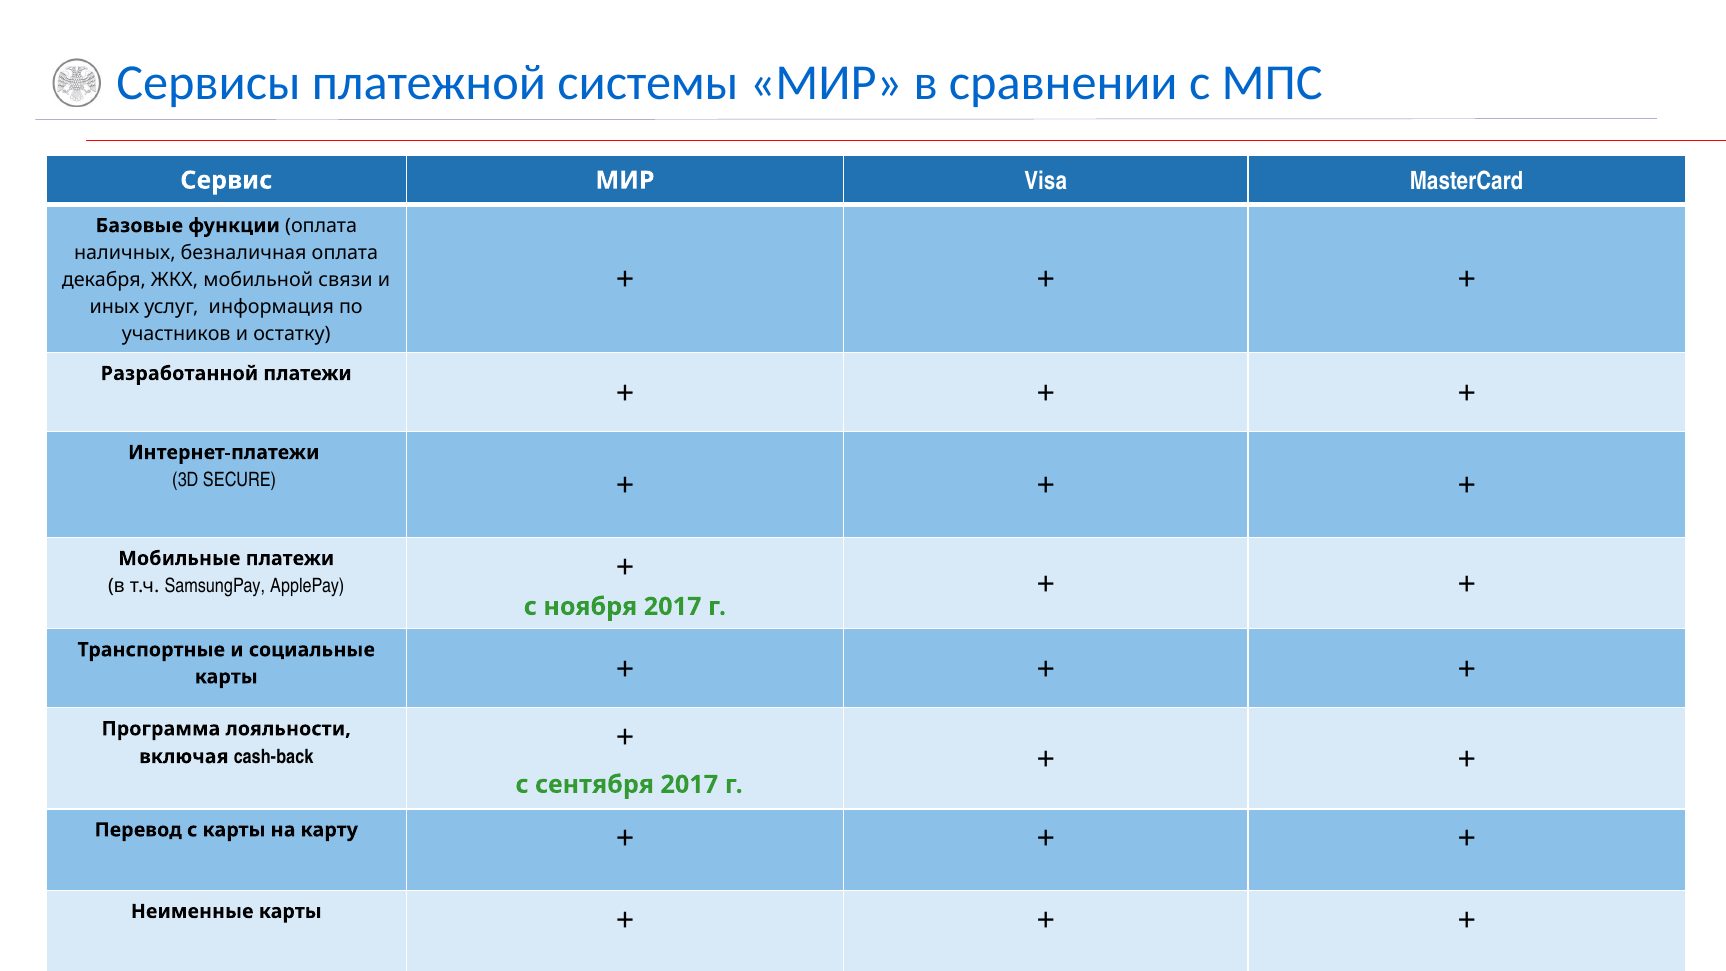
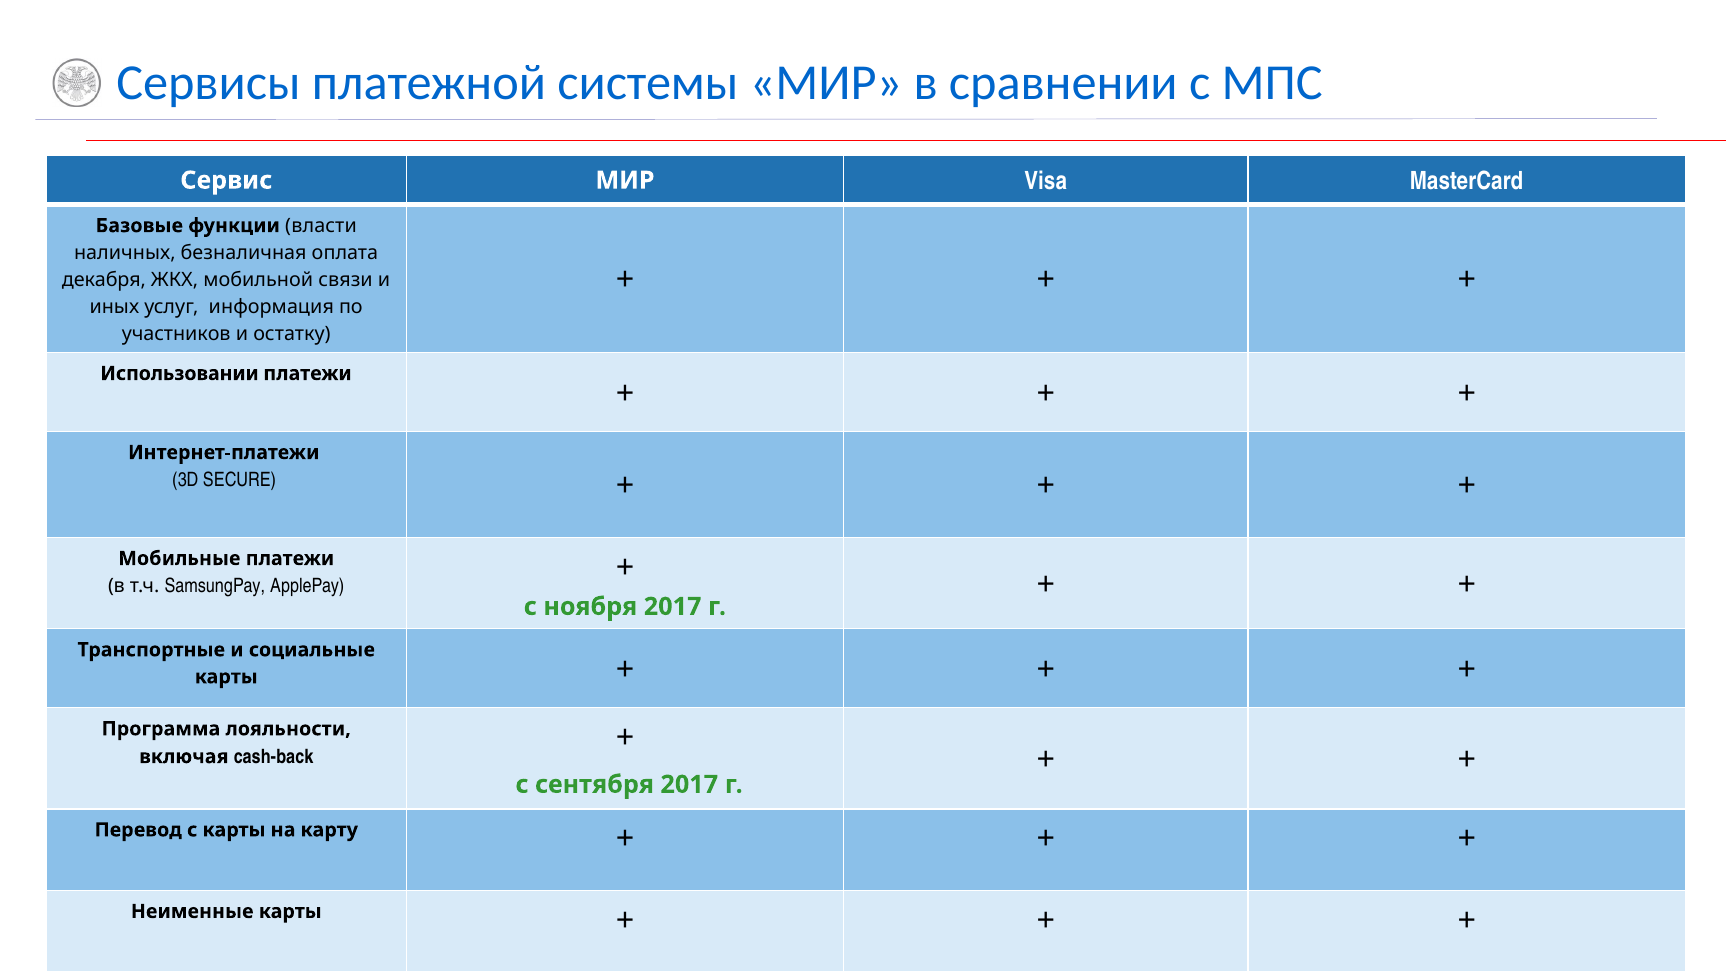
функции оплата: оплата -> власти
Разработанной: Разработанной -> Использовании
